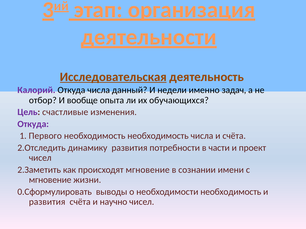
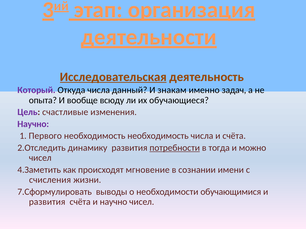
Калорий: Калорий -> Который
недели: недели -> знакам
отбор: отбор -> опыта
опыта: опыта -> всюду
обучающихся: обучающихся -> обучающиеся
Откуда at (33, 124): Откуда -> Научно
потребности underline: none -> present
части: части -> тогда
проект: проект -> можно
2.Заметить: 2.Заметить -> 4.Заметить
мгновение at (50, 180): мгновение -> счисления
0.Сформулировать: 0.Сформулировать -> 7.Сформулировать
необходимости необходимость: необходимость -> обучающимися
